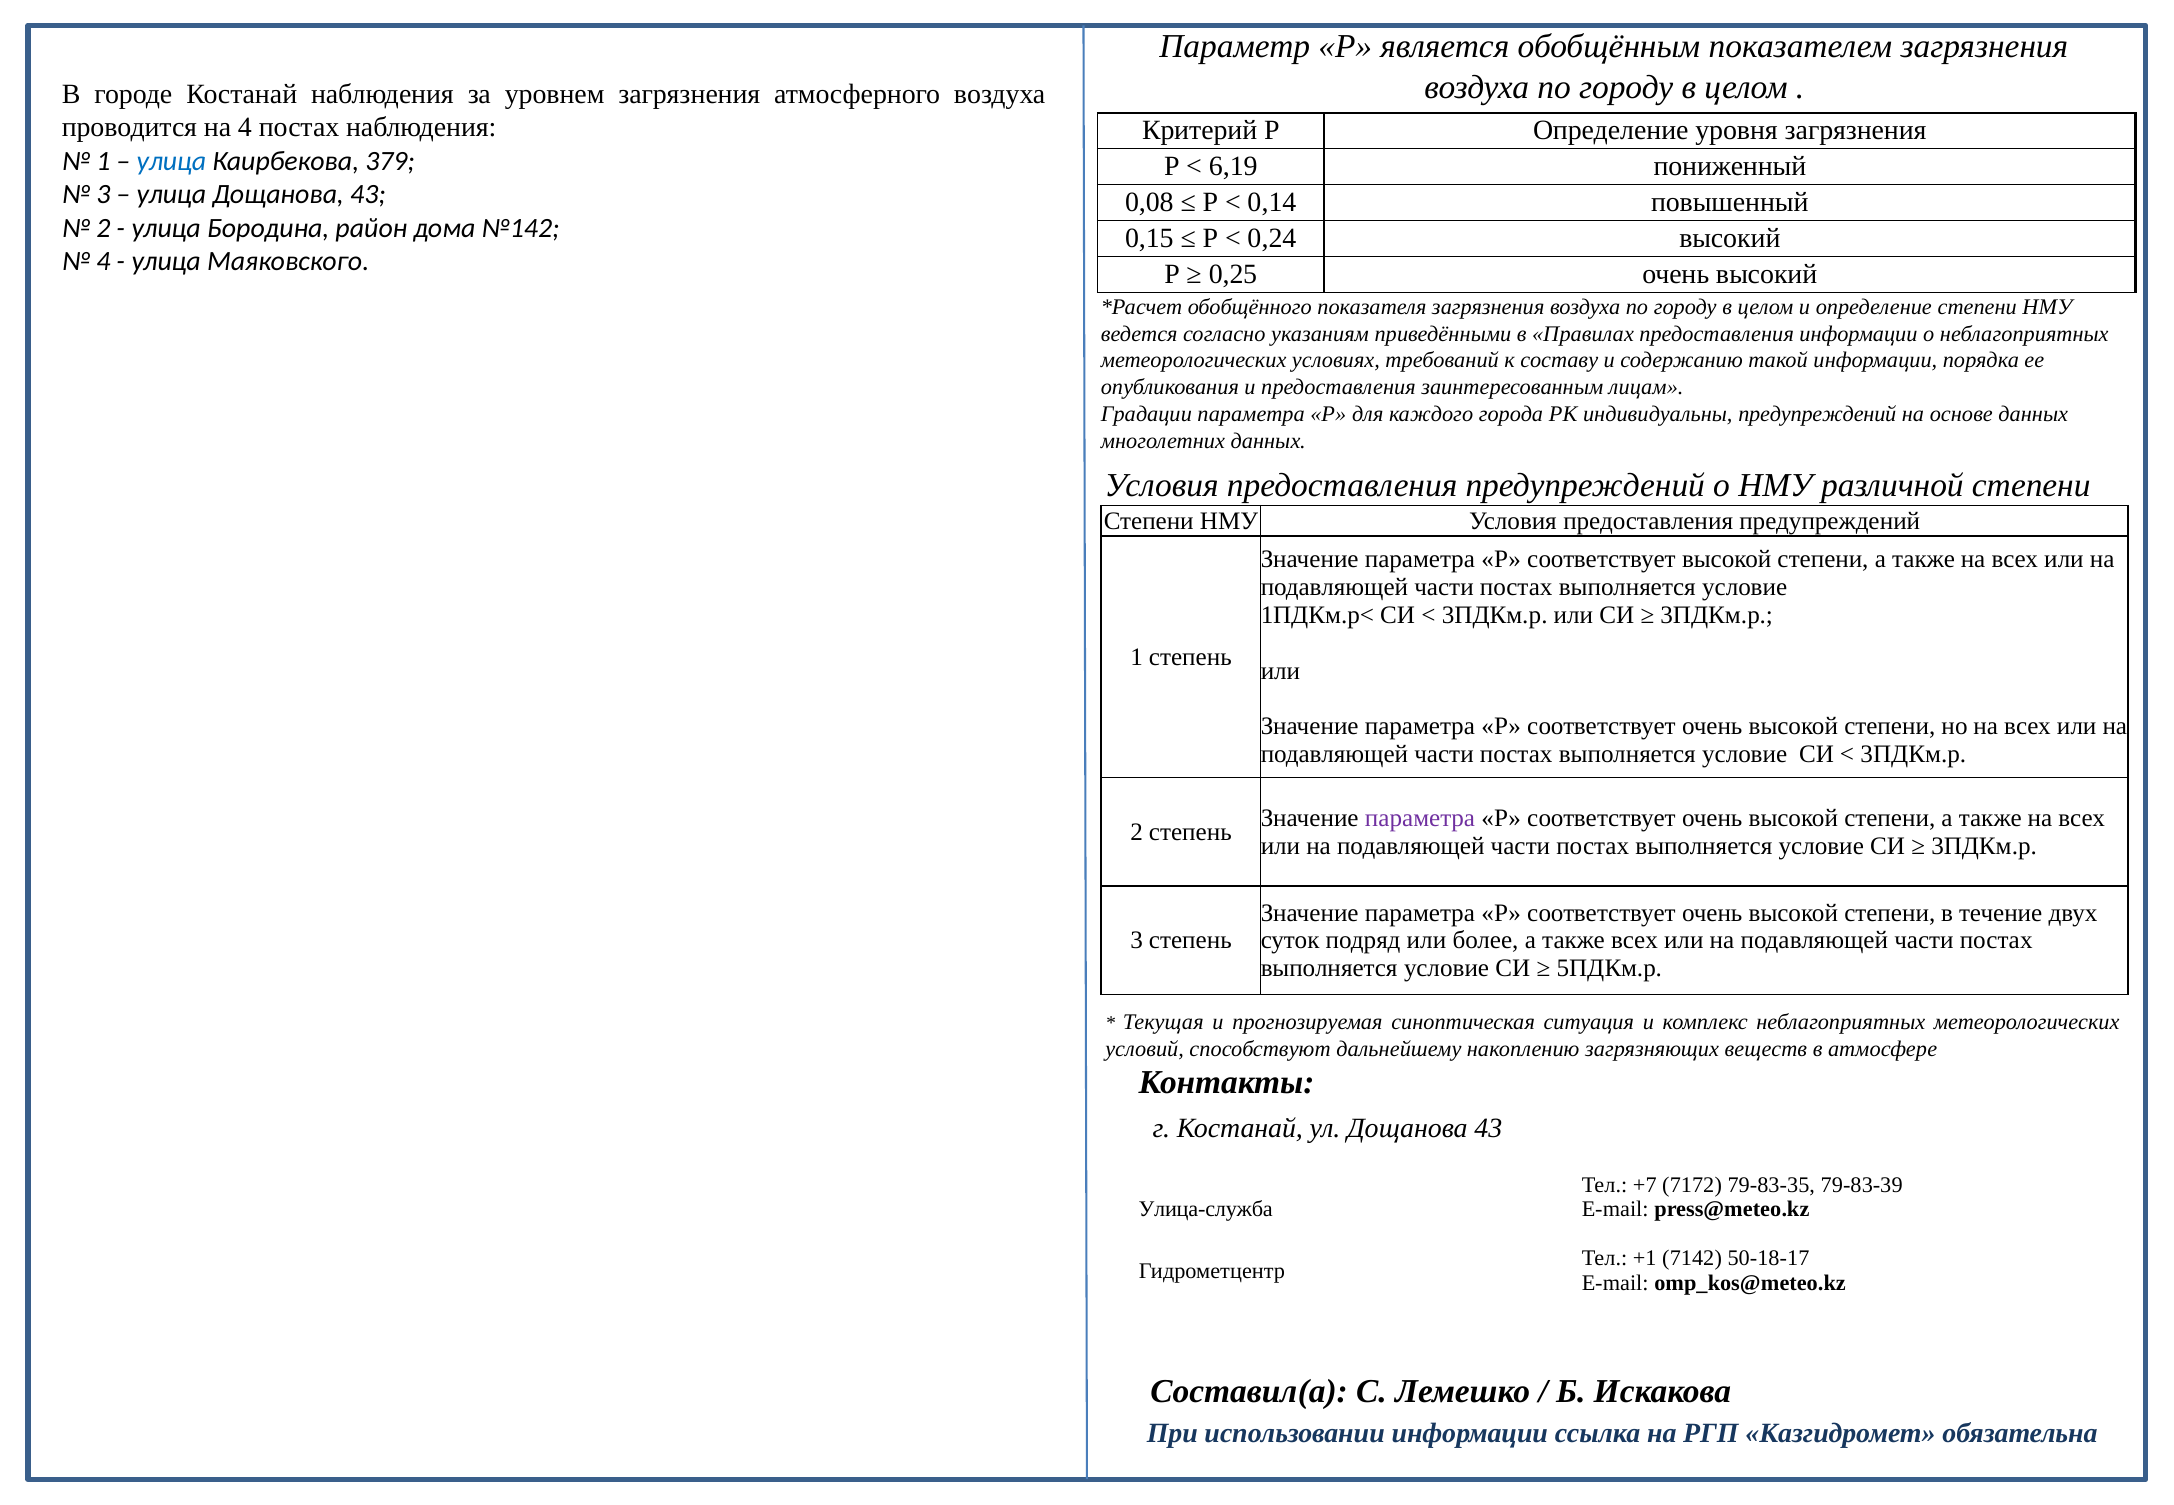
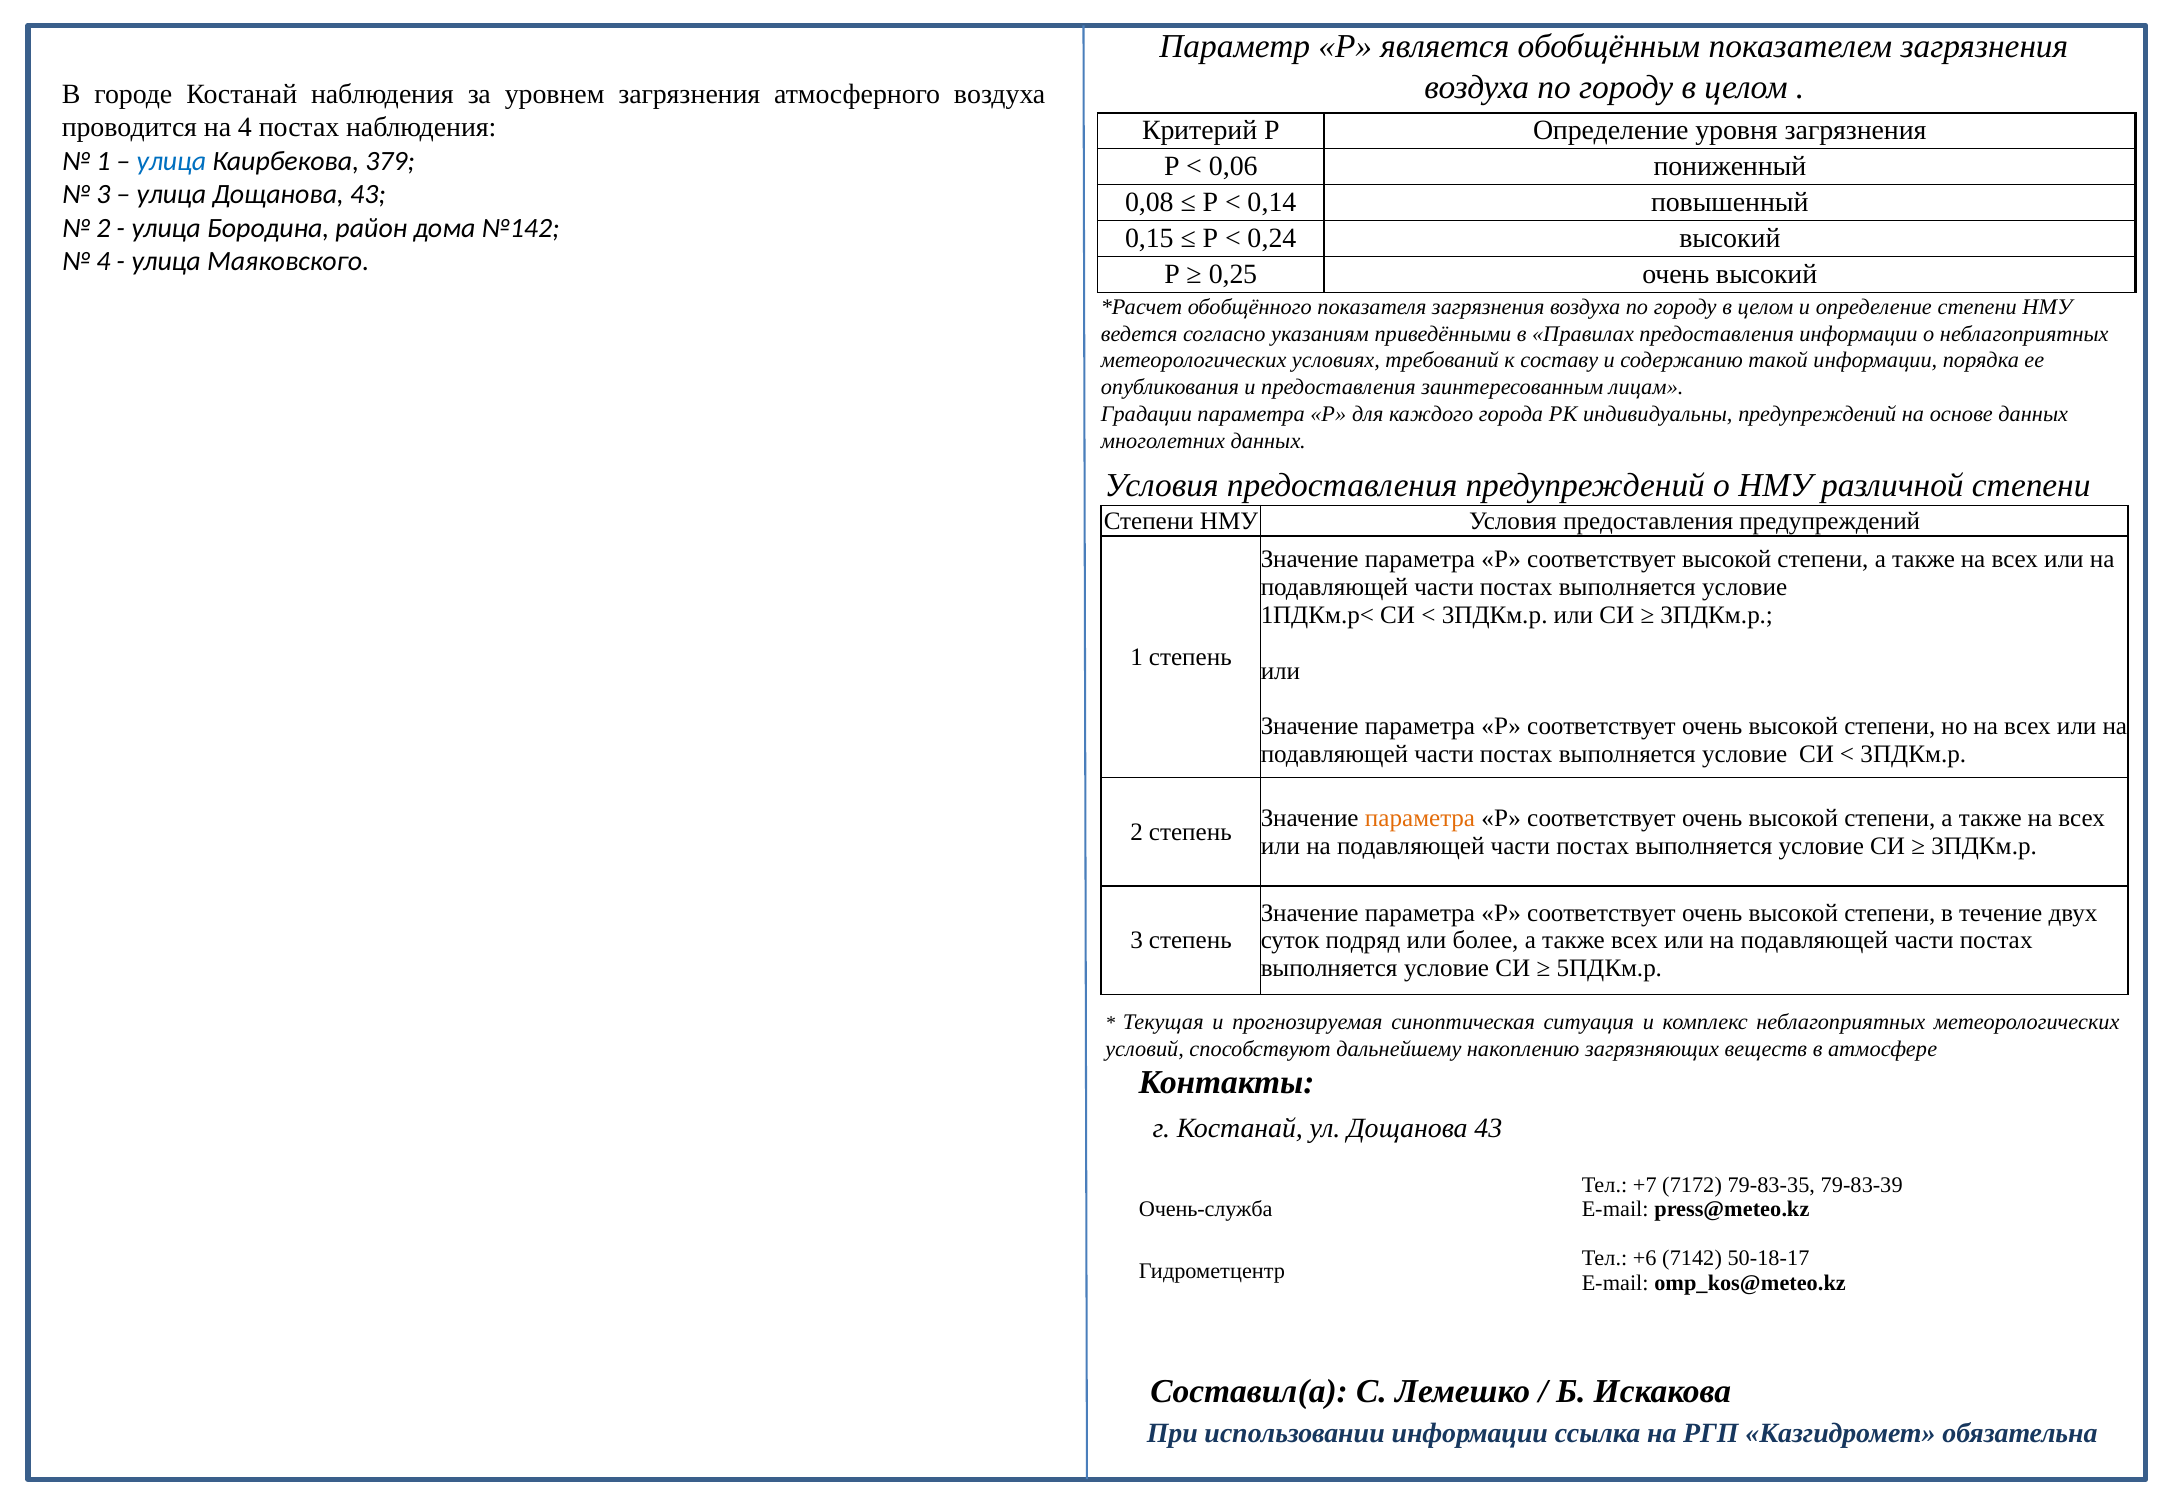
6,19: 6,19 -> 0,06
параметра at (1420, 818) colour: purple -> orange
Улица-служба: Улица-служба -> Очень-служба
+1: +1 -> +6
